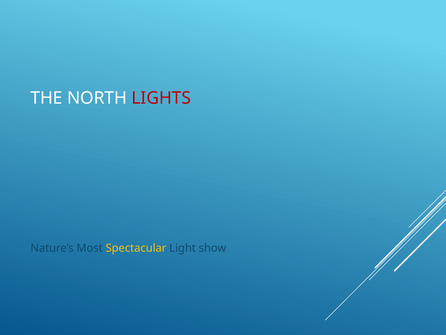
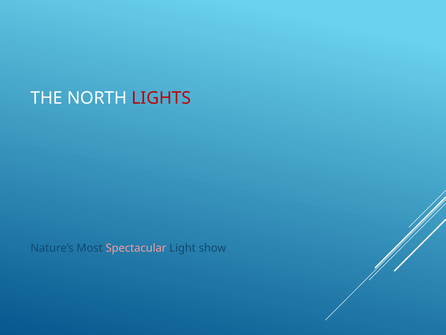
Spectacular colour: yellow -> pink
